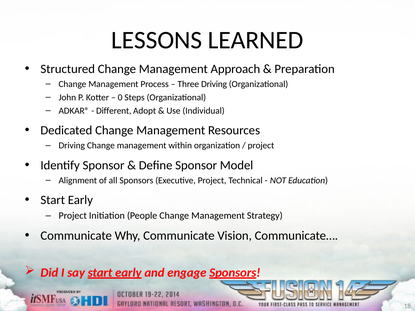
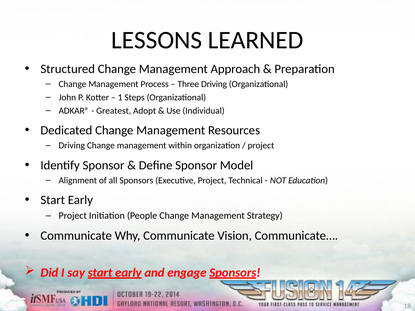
0: 0 -> 1
Different: Different -> Greatest
